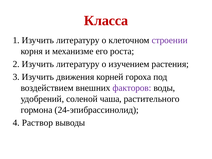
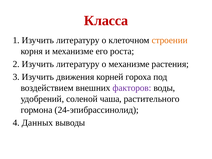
строении colour: purple -> orange
о изучением: изучением -> механизме
Раствор: Раствор -> Данных
